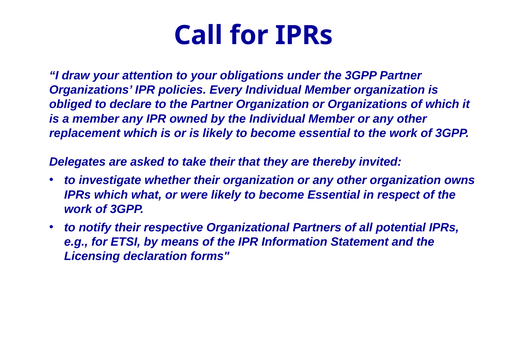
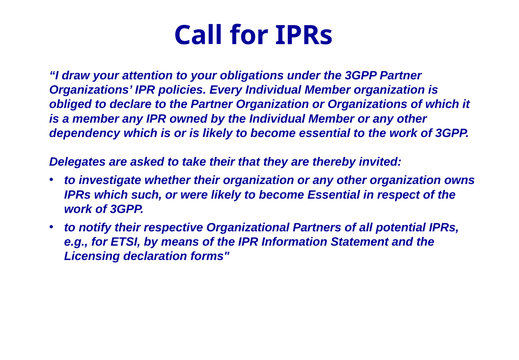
replacement: replacement -> dependency
what: what -> such
